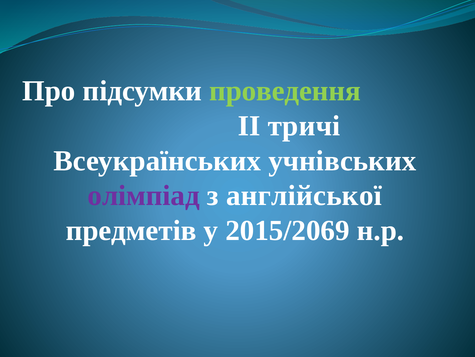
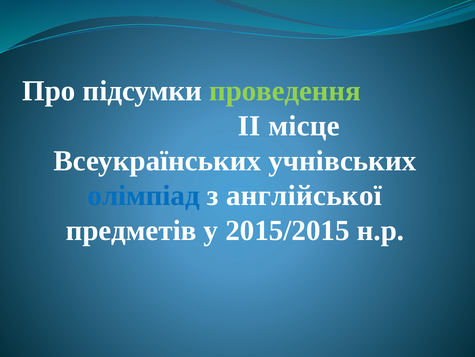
тричі: тричі -> місце
олімпіад colour: purple -> blue
2015/2069: 2015/2069 -> 2015/2015
